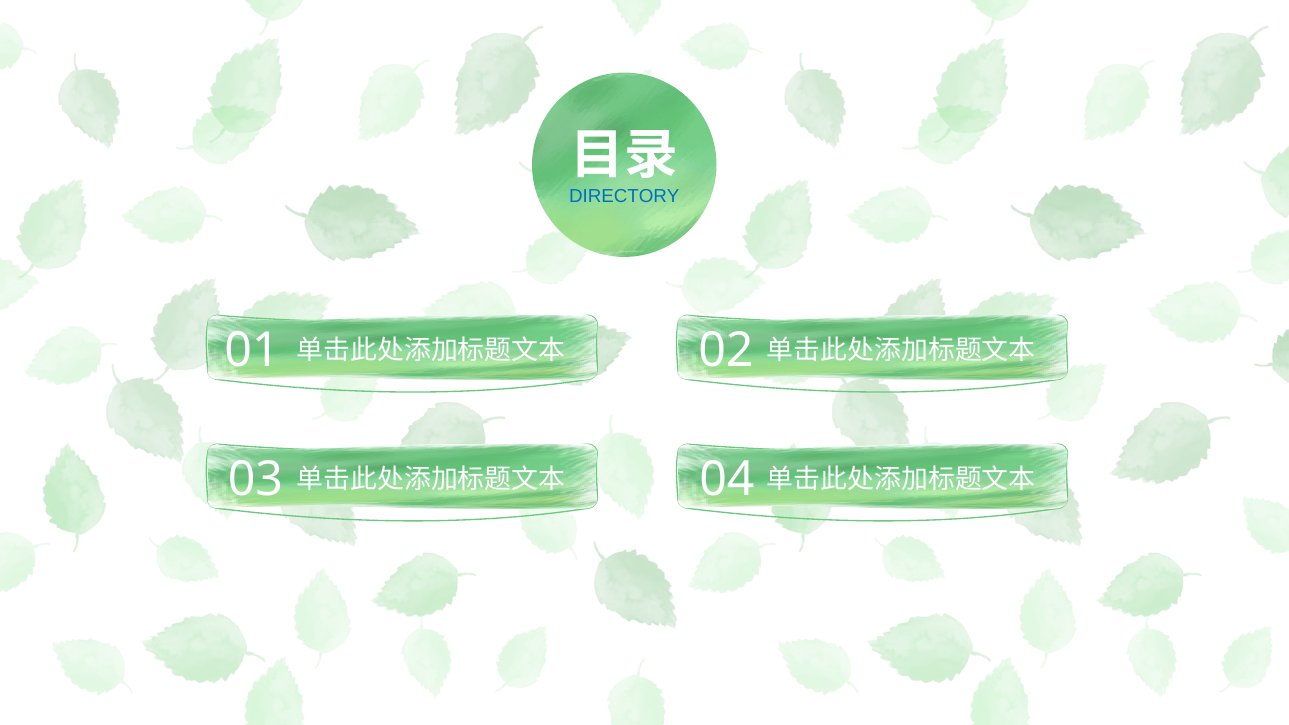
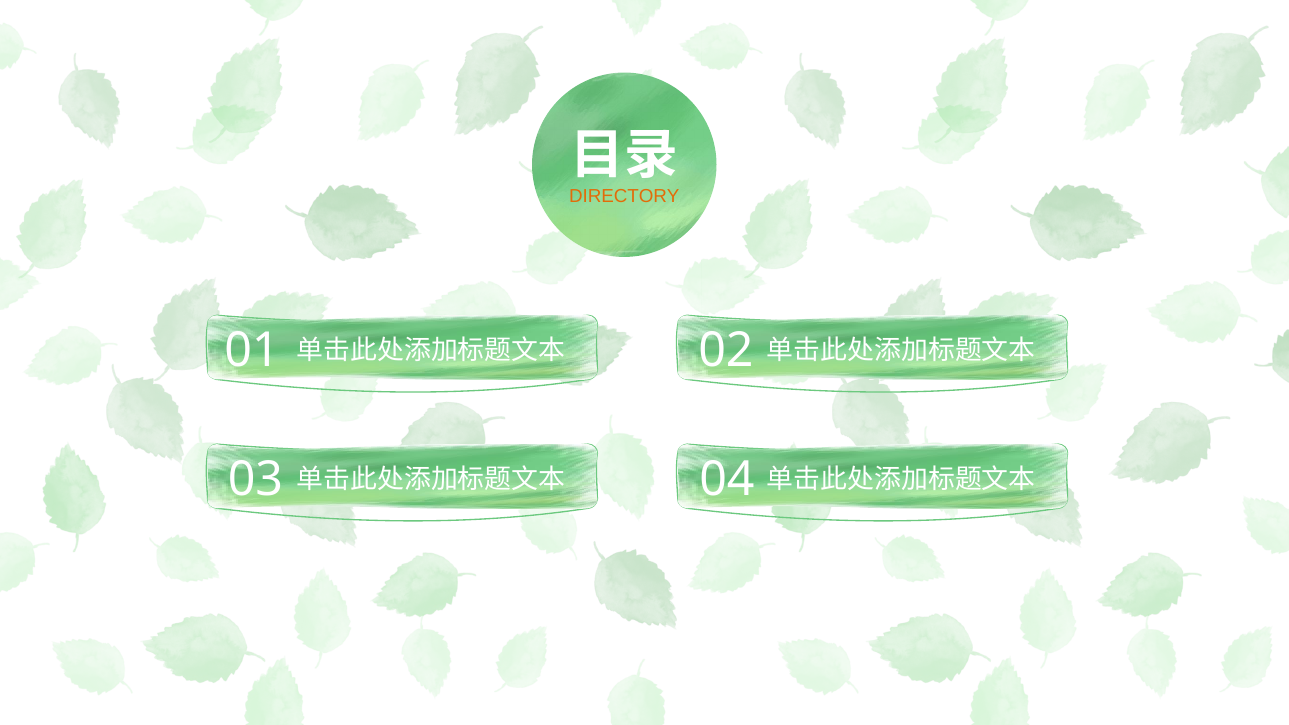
DIRECTORY colour: blue -> orange
